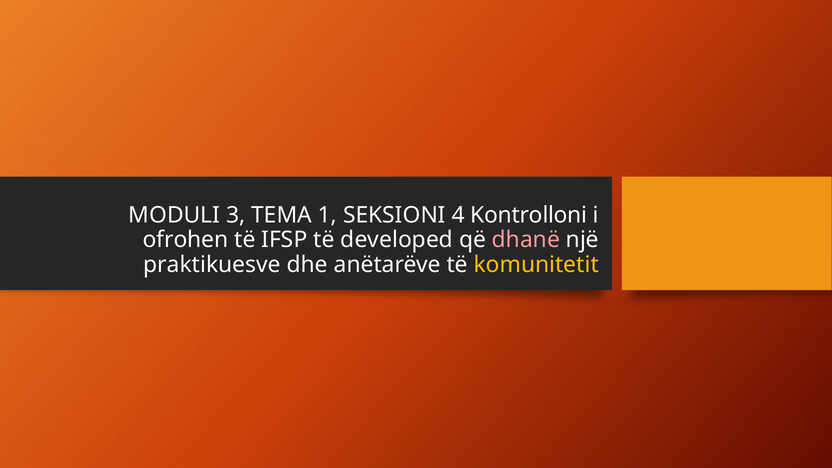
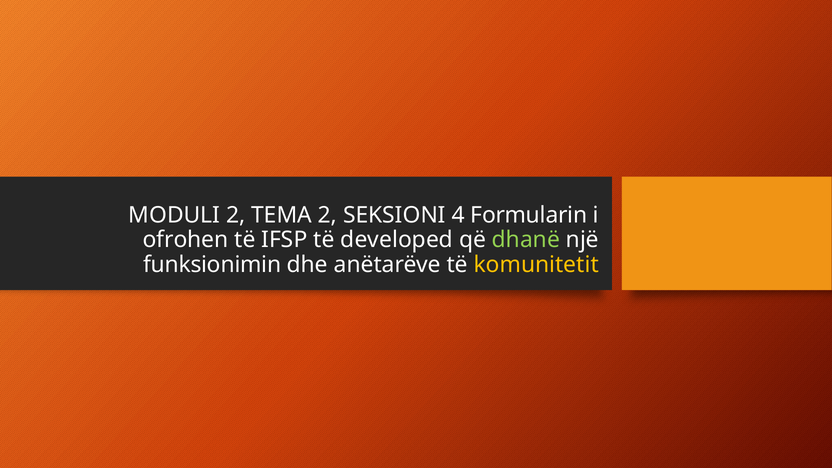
MODULI 3: 3 -> 2
TEMA 1: 1 -> 2
Kontrolloni: Kontrolloni -> Formularin
dhanë colour: pink -> light green
praktikuesve: praktikuesve -> funksionimin
